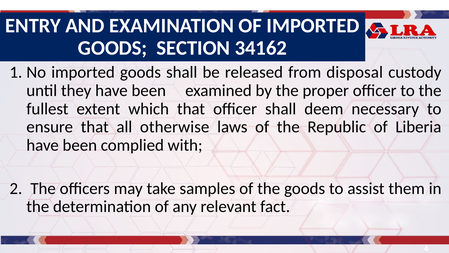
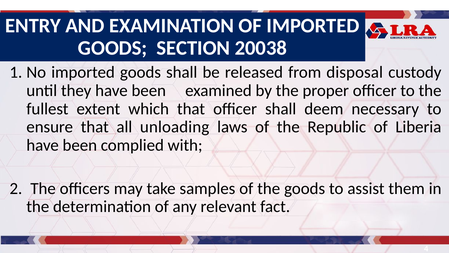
34162: 34162 -> 20038
otherwise: otherwise -> unloading
